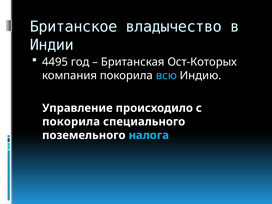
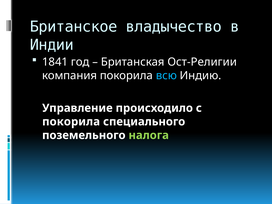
4495: 4495 -> 1841
Ост-Которых: Ост-Которых -> Ост-Религии
налога colour: light blue -> light green
